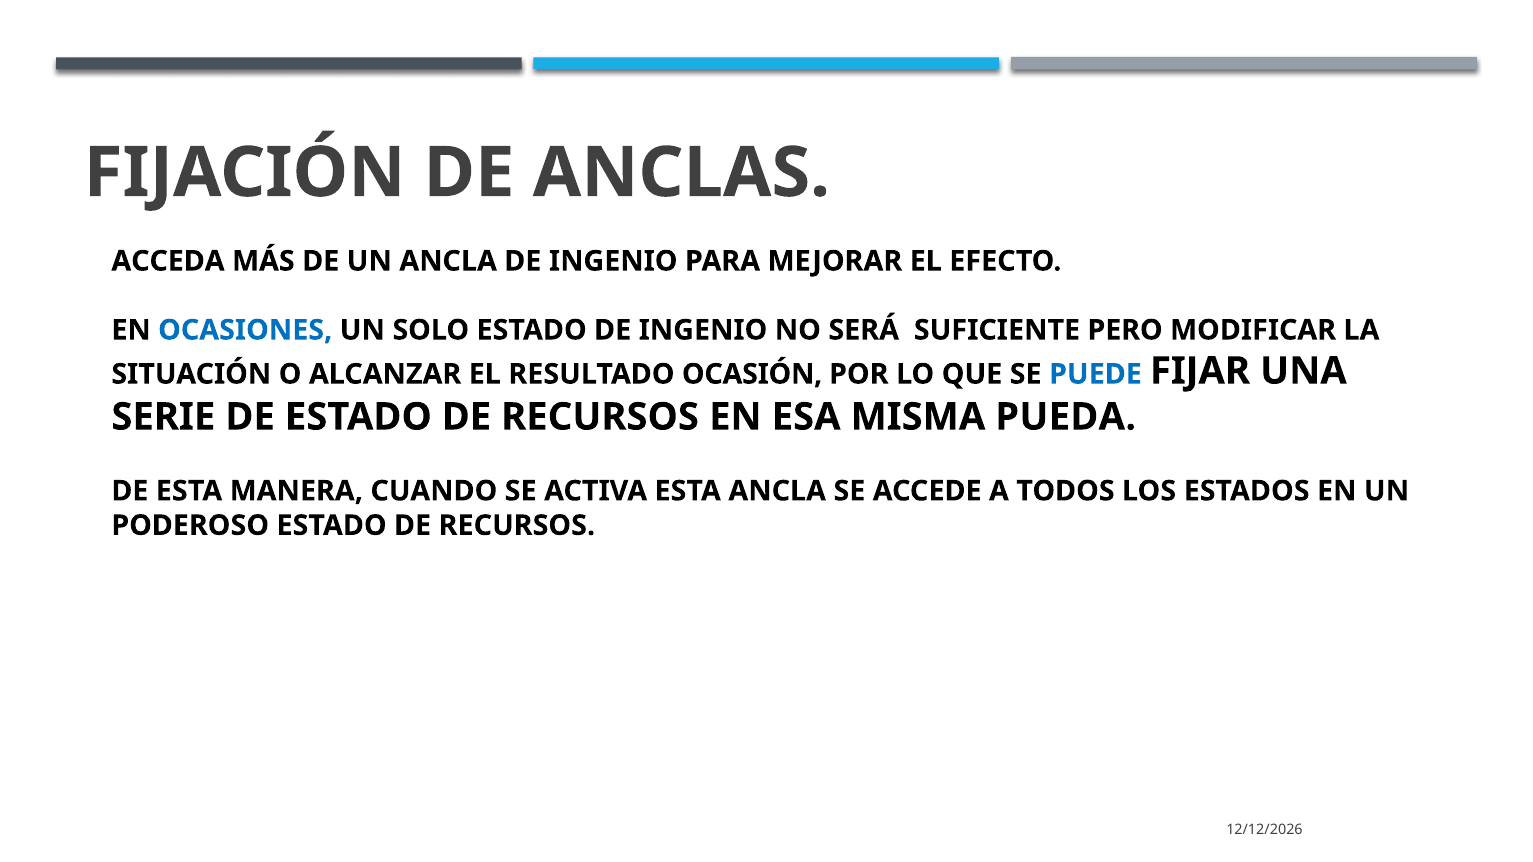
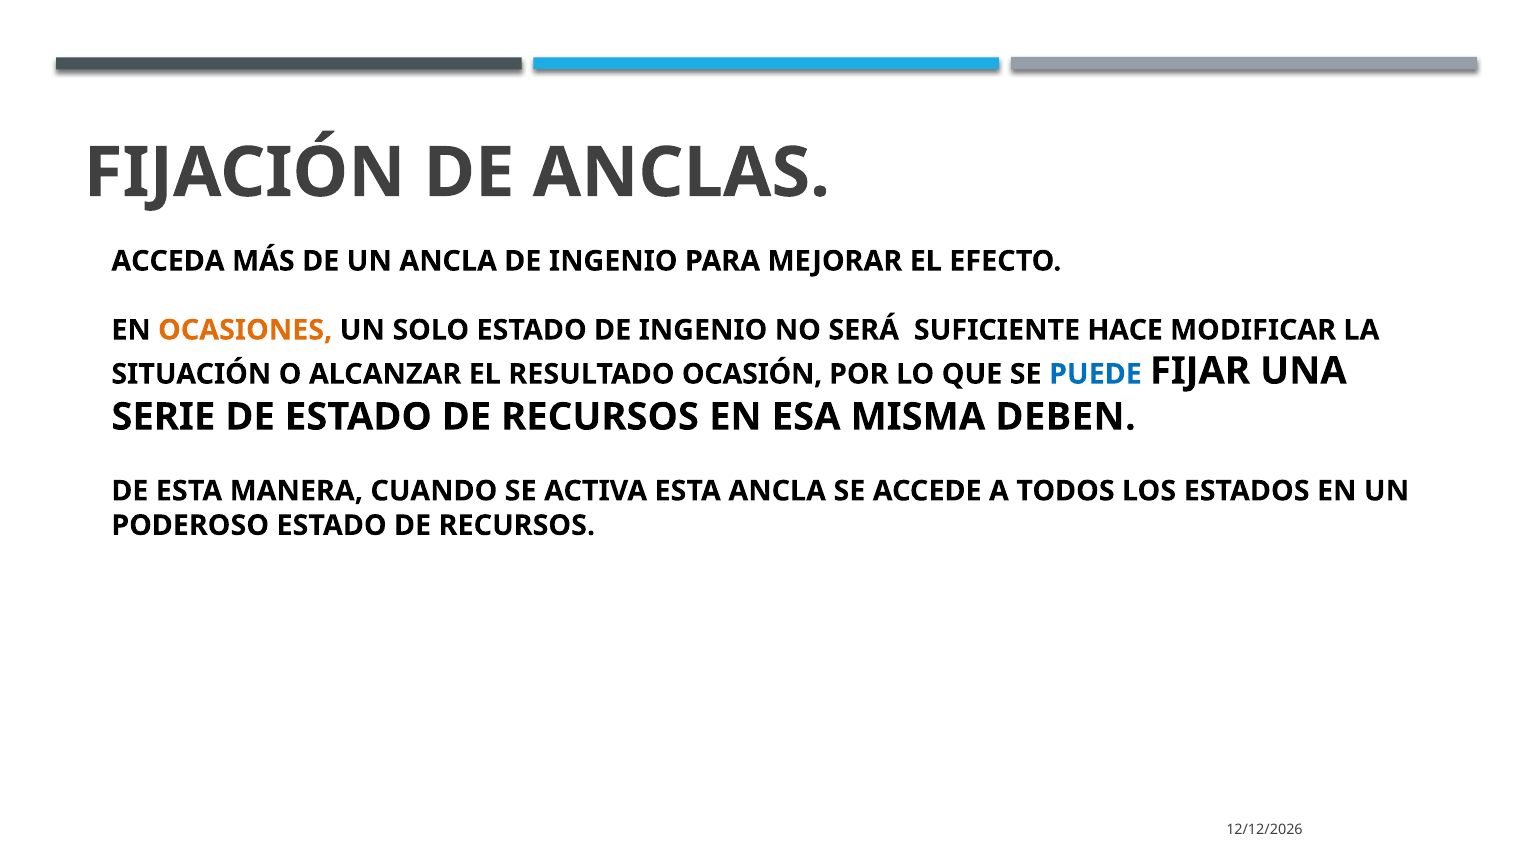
OCASIONES colour: blue -> orange
PERO: PERO -> HACE
PUEDA: PUEDA -> DEBEN
